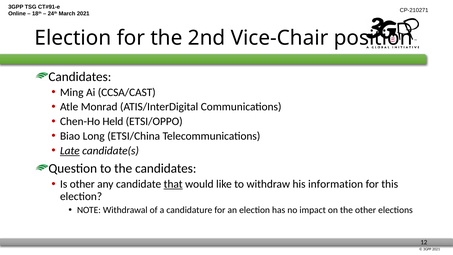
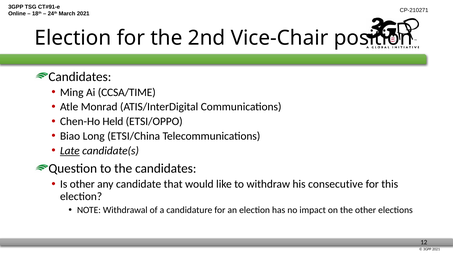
CCSA/CAST: CCSA/CAST -> CCSA/TIME
that underline: present -> none
information: information -> consecutive
